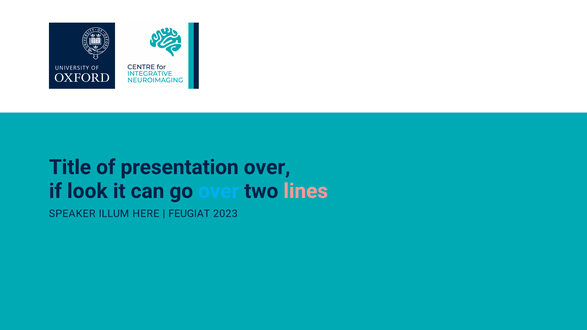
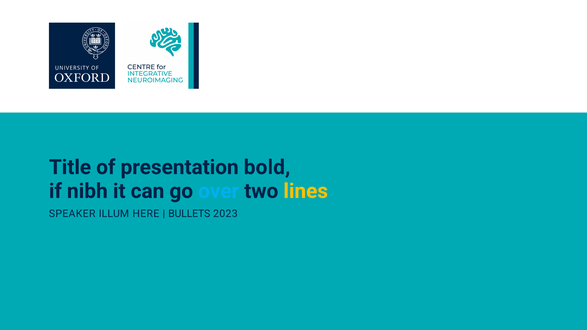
presentation over: over -> bold
look: look -> nibh
lines colour: pink -> yellow
FEUGIAT: FEUGIAT -> BULLETS
